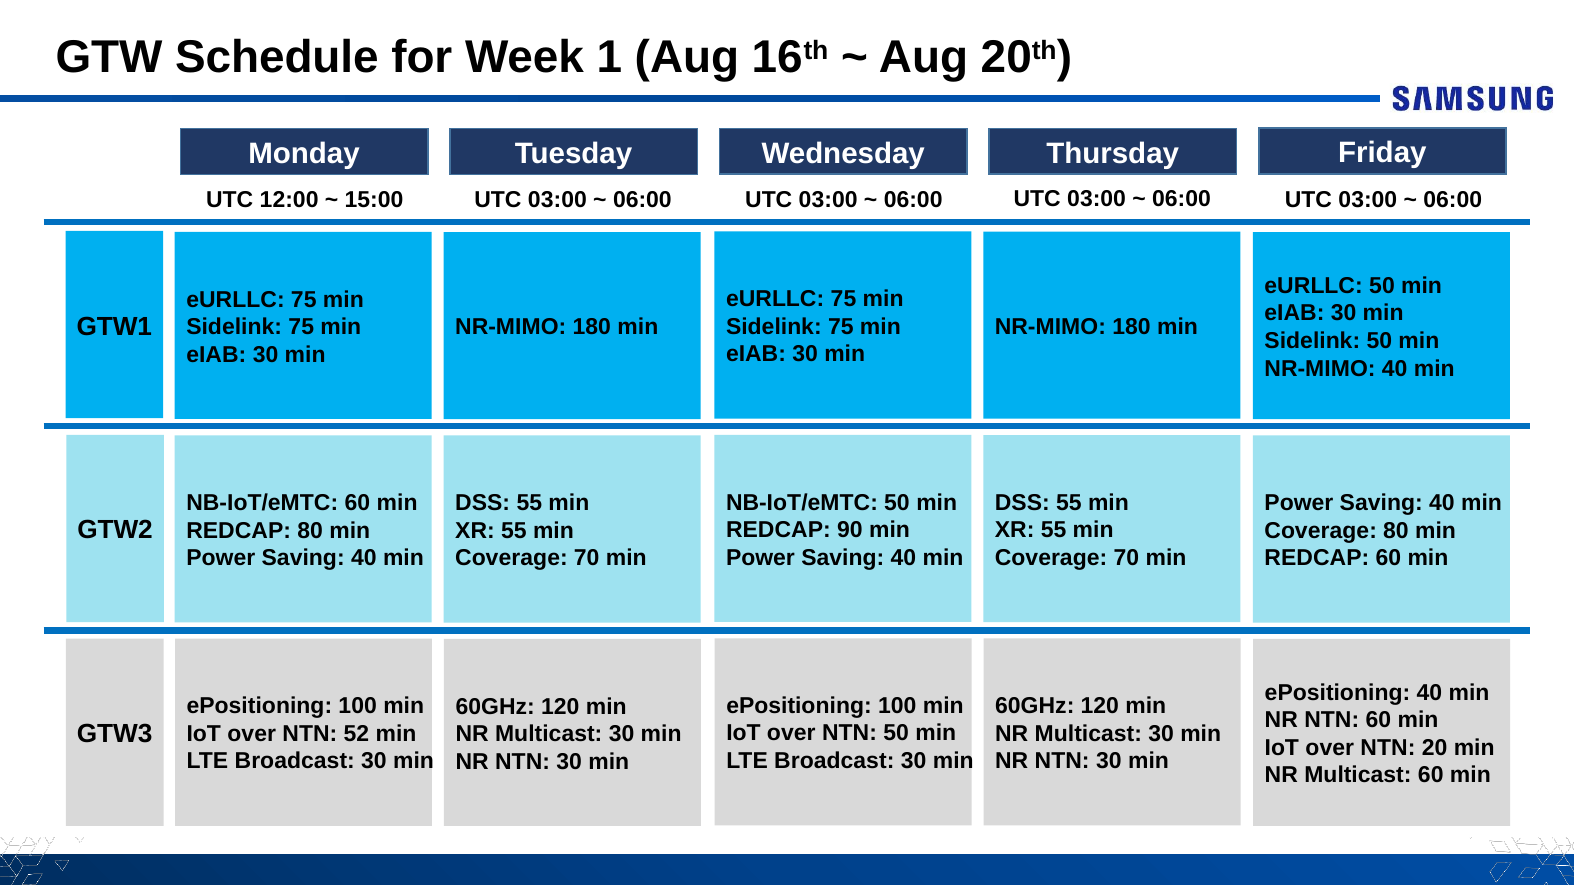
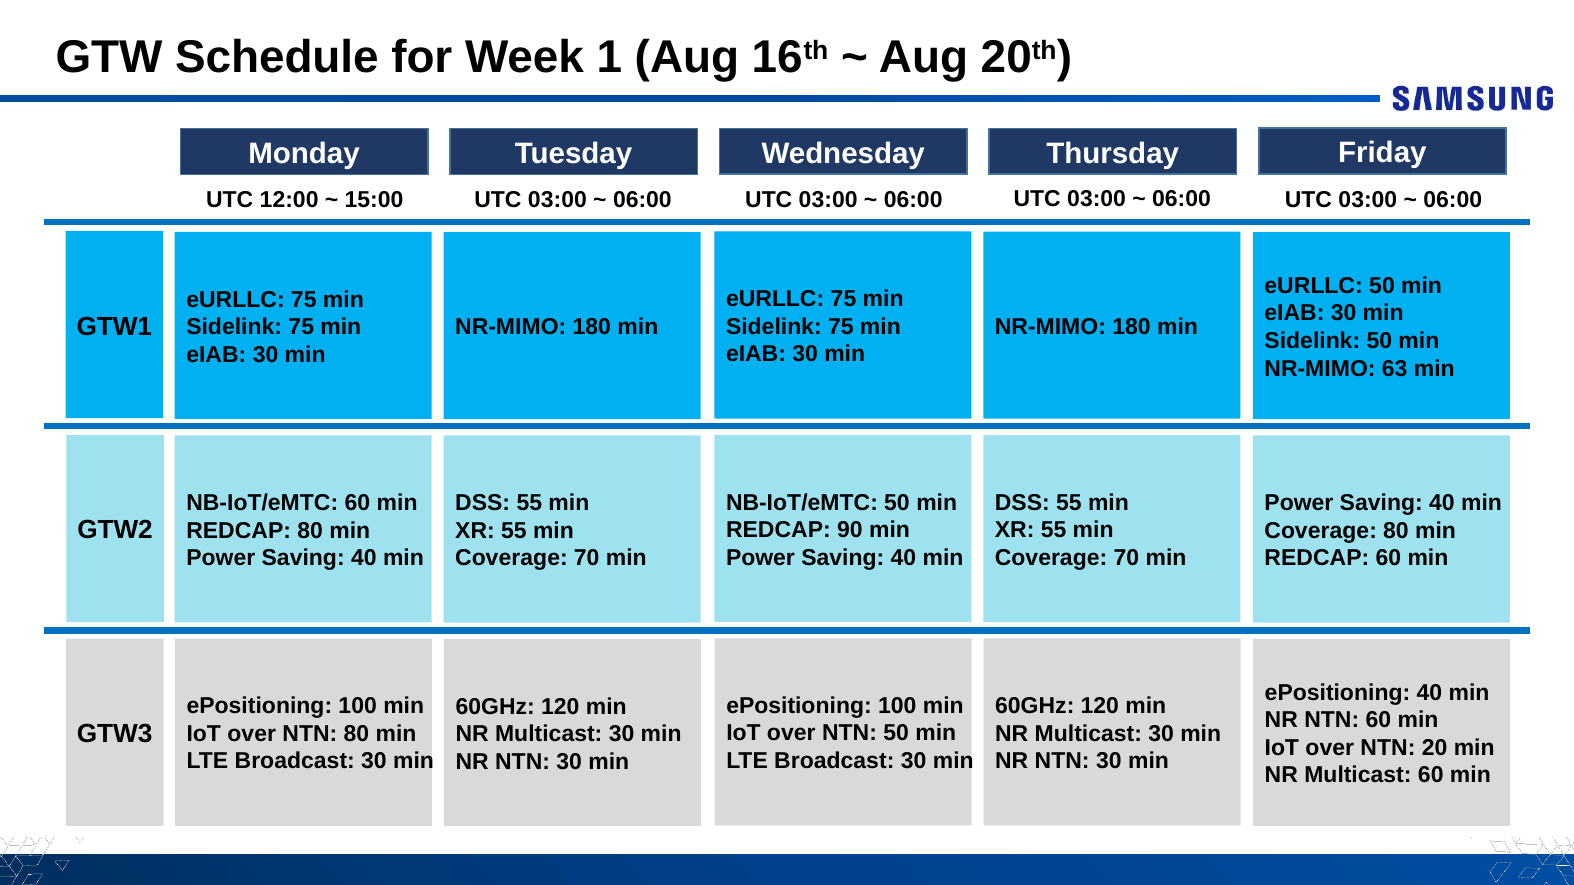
NR-MIMO 40: 40 -> 63
NTN 52: 52 -> 80
